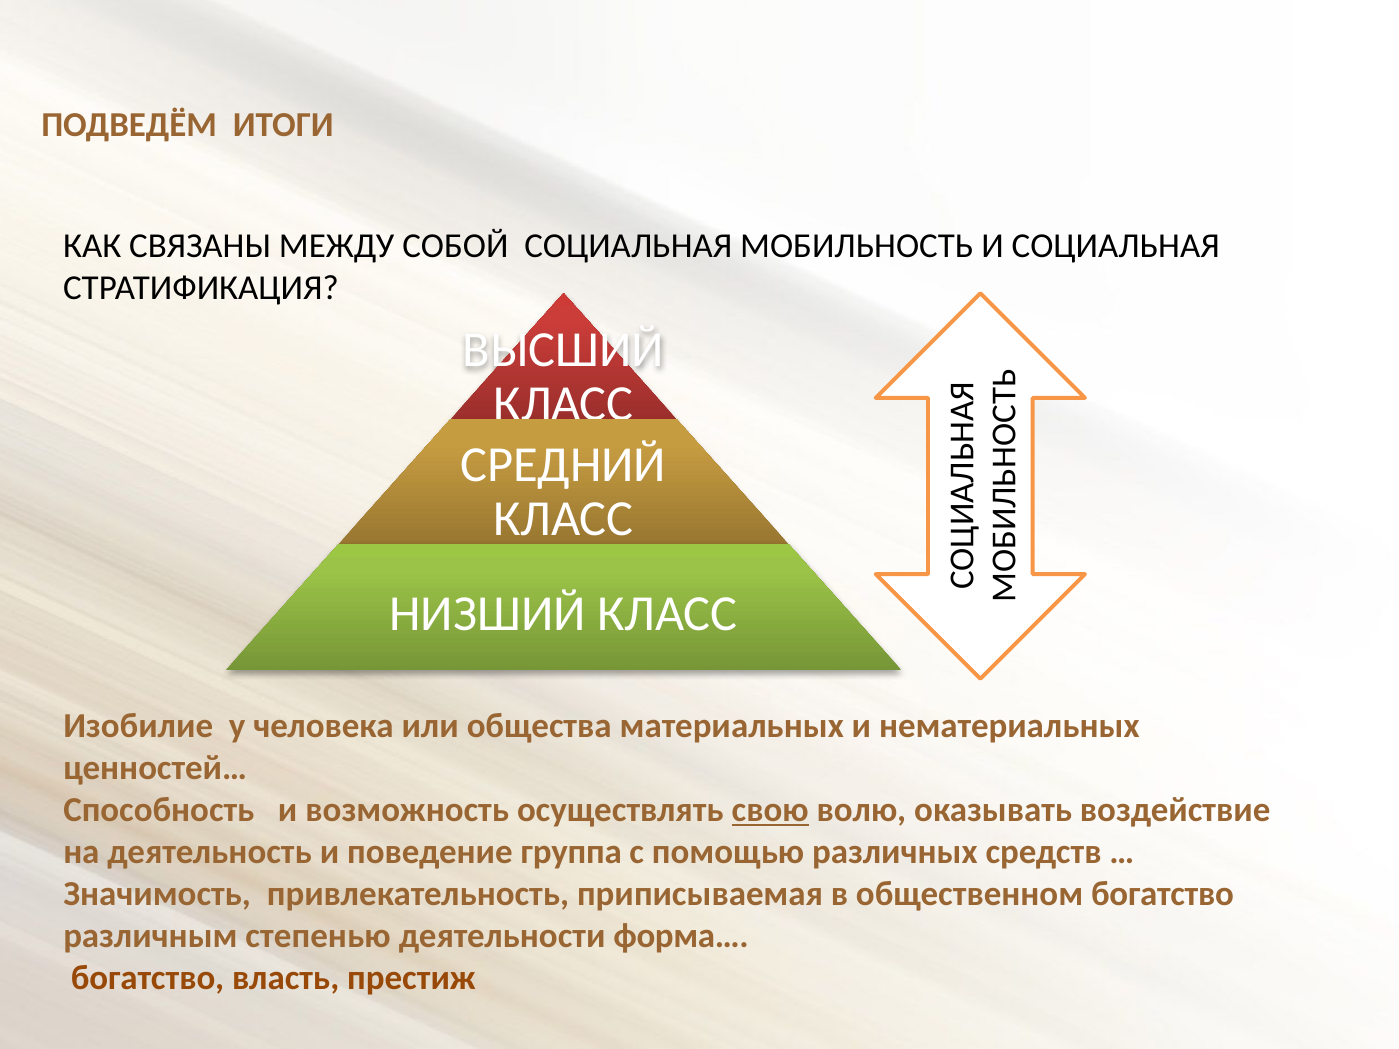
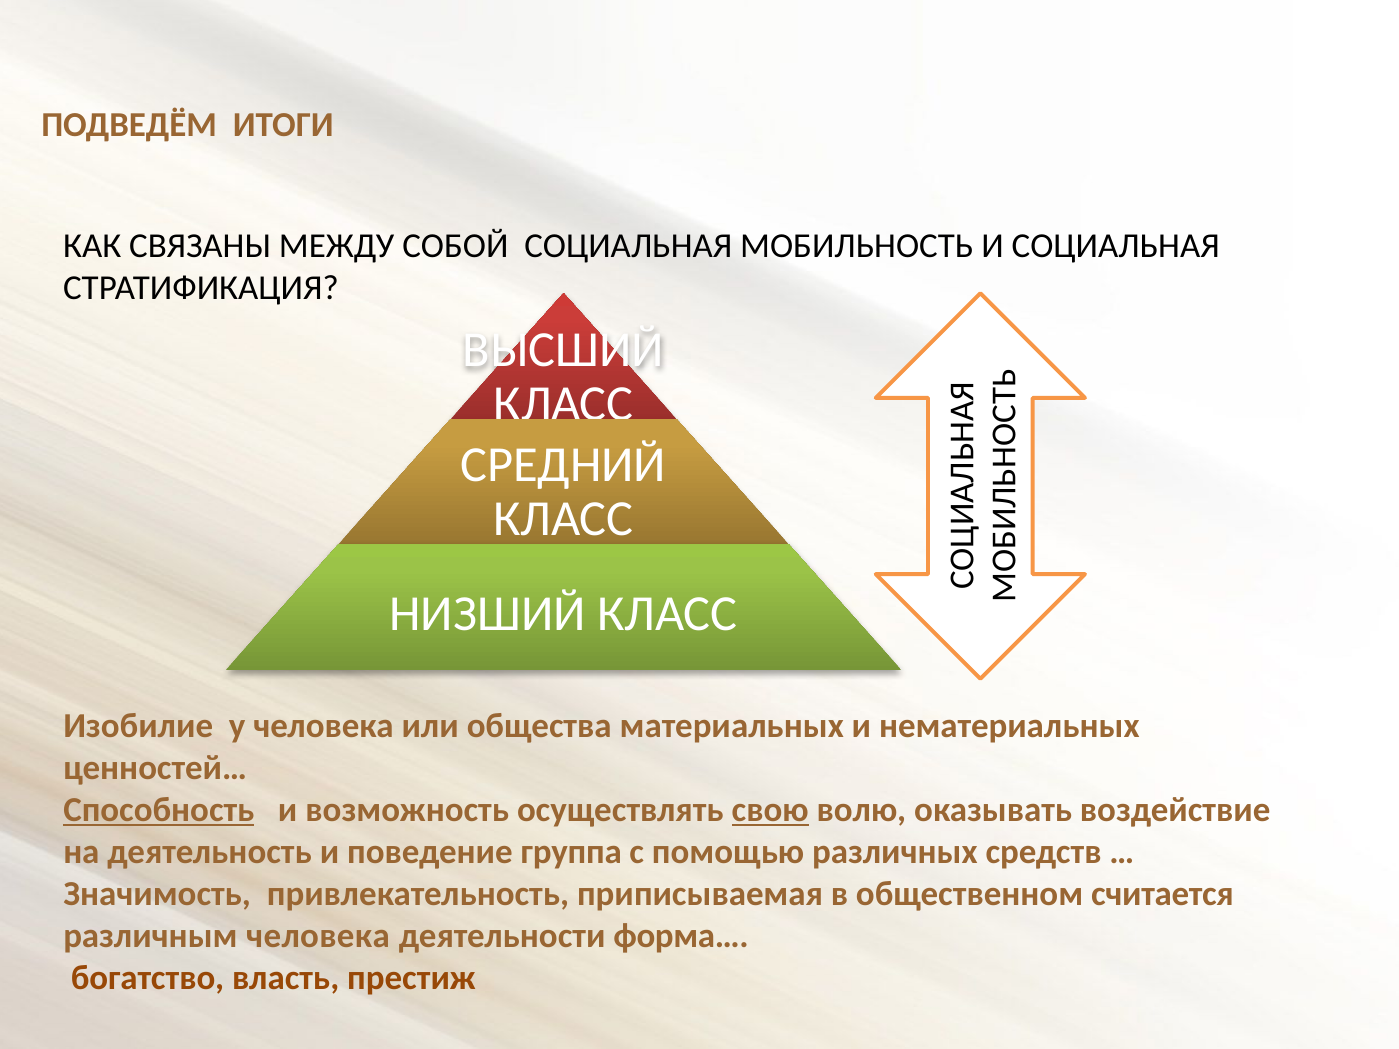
Способность underline: none -> present
общественном богатство: богатство -> считается
различным степенью: степенью -> человека
